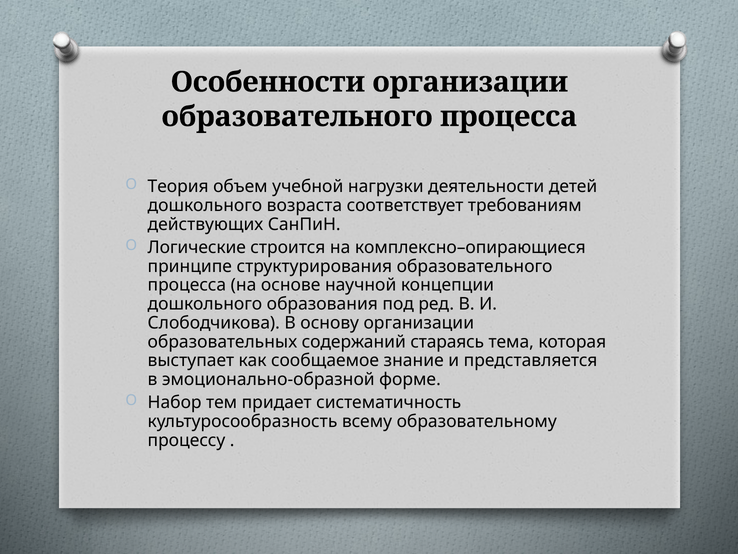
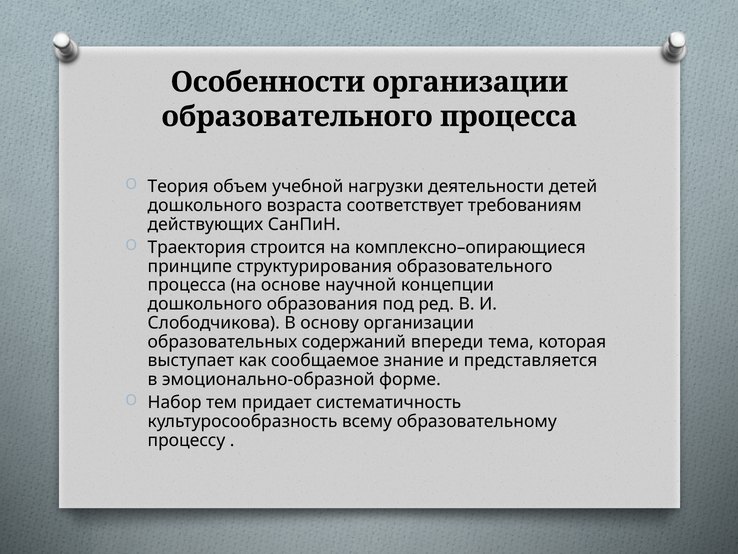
Логические: Логические -> Траектория
стараясь: стараясь -> впереди
